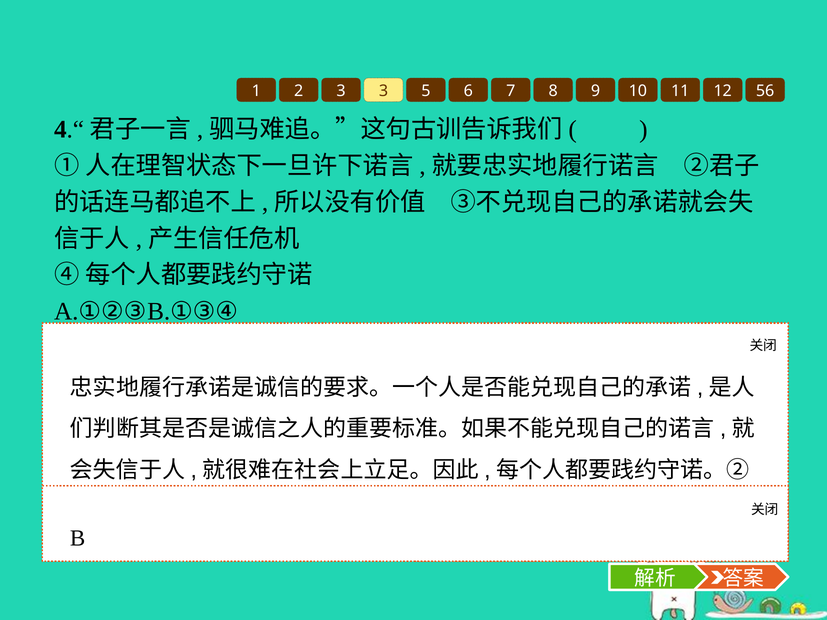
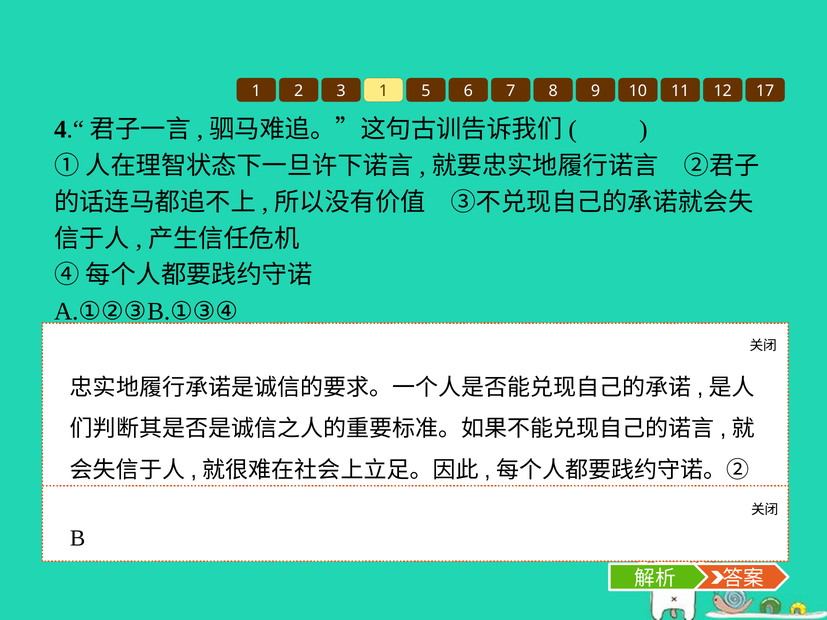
3 3: 3 -> 1
56: 56 -> 17
